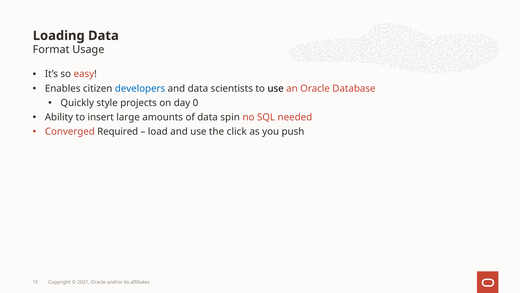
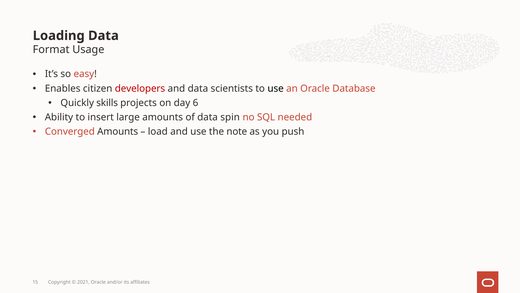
developers colour: blue -> red
style: style -> skills
0: 0 -> 6
Converged Required: Required -> Amounts
click: click -> note
